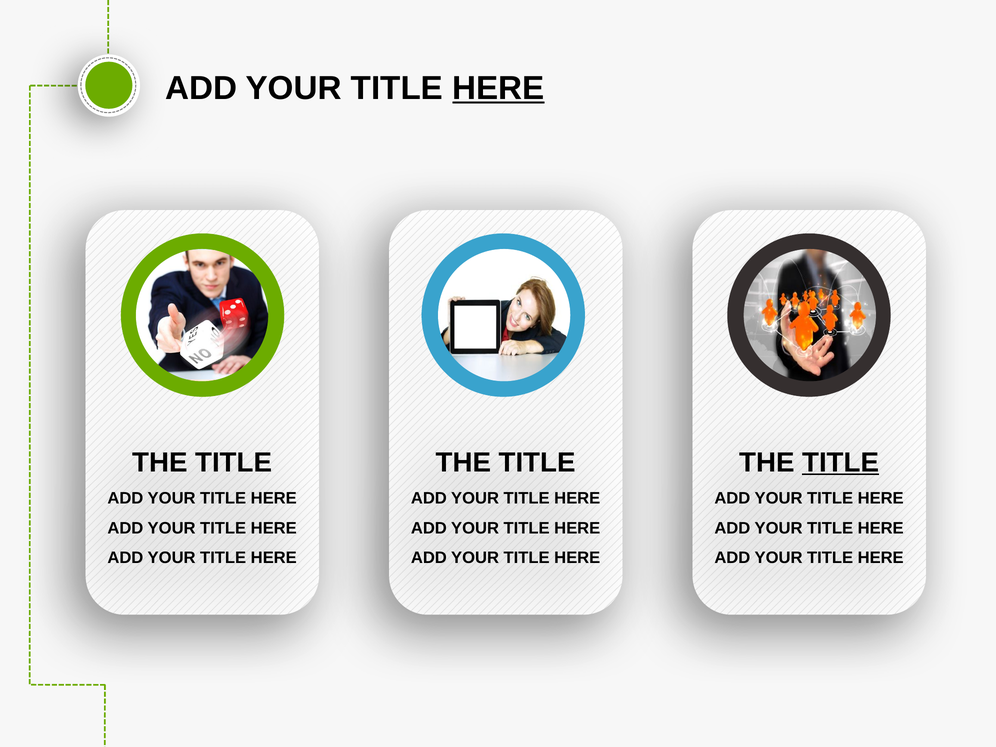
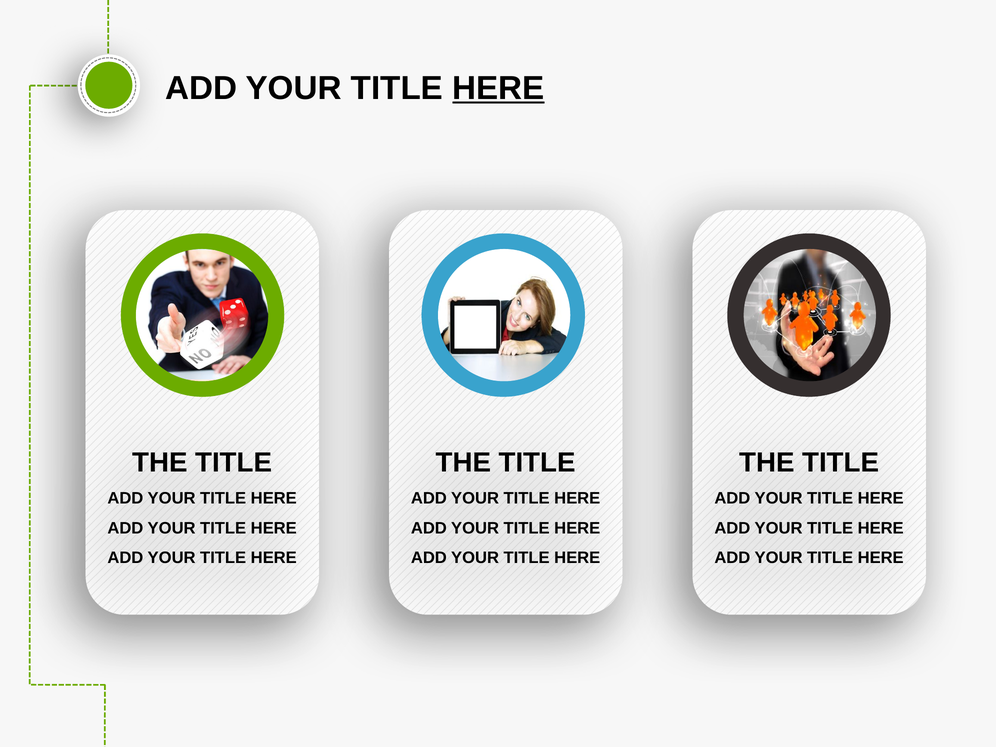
TITLE at (841, 462) underline: present -> none
